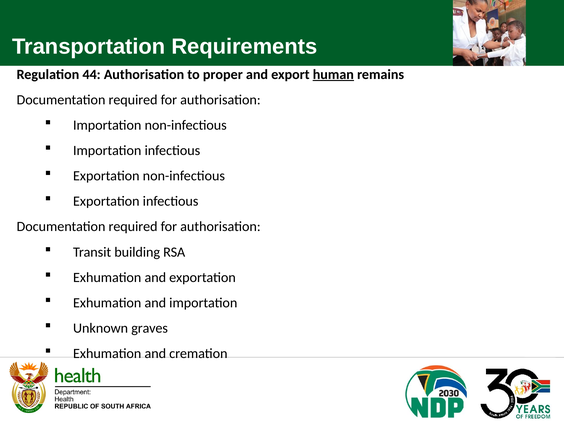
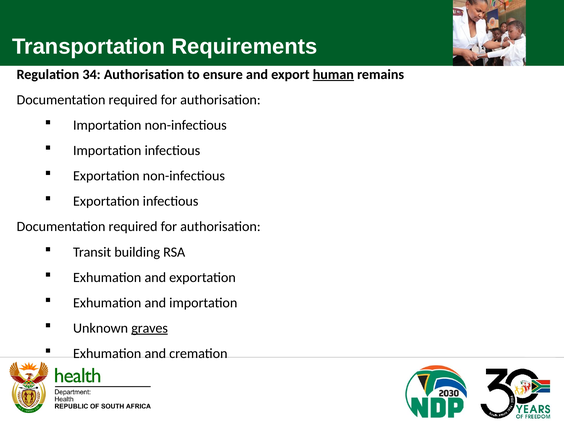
44: 44 -> 34
proper: proper -> ensure
graves underline: none -> present
